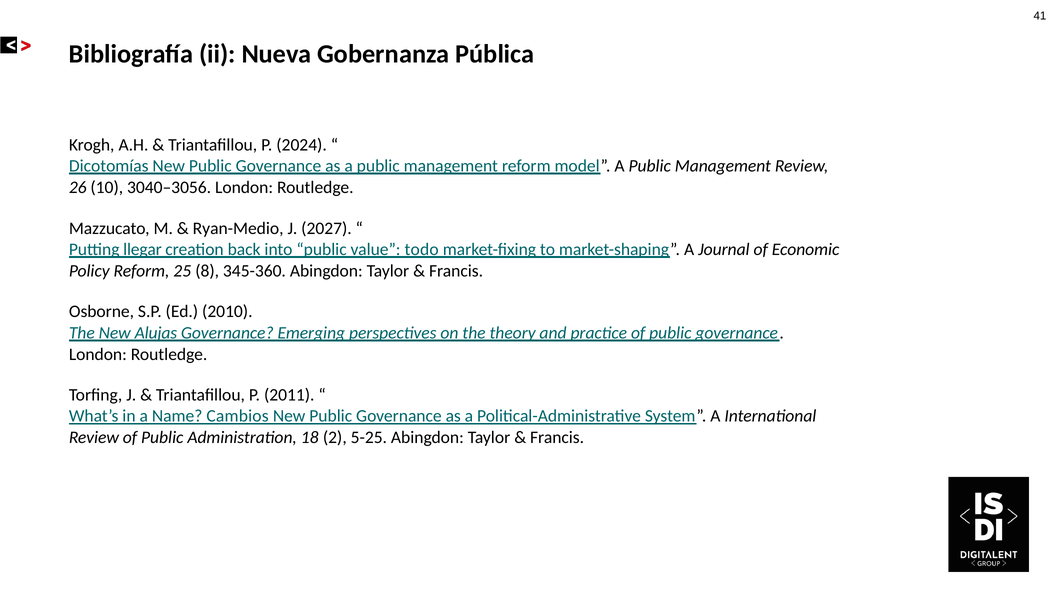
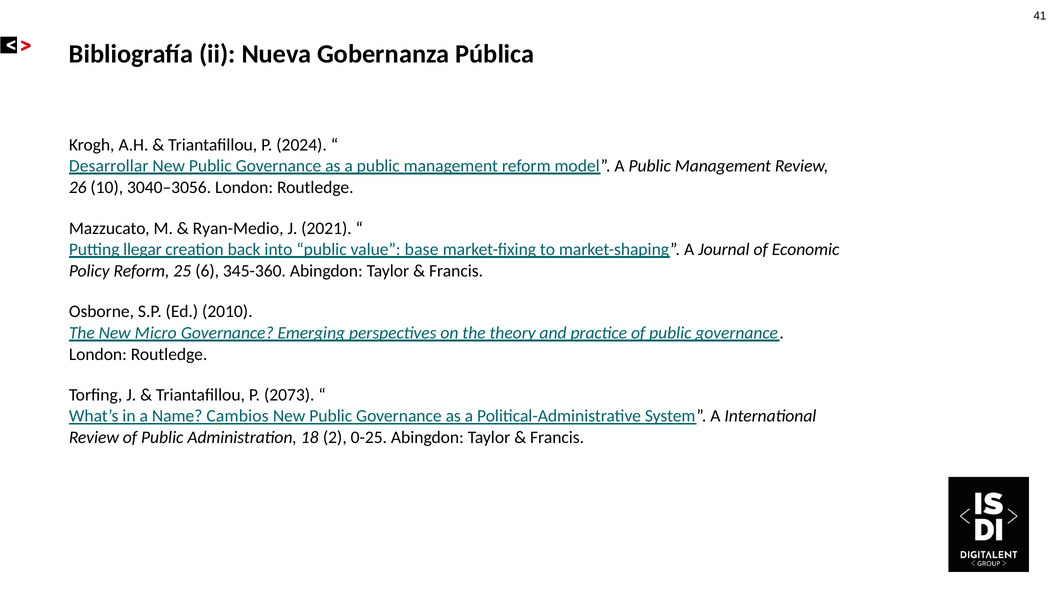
Dicotomías: Dicotomías -> Desarrollar
2027: 2027 -> 2021
todo: todo -> base
8: 8 -> 6
Alujas: Alujas -> Micro
2011: 2011 -> 2073
5-25: 5-25 -> 0-25
